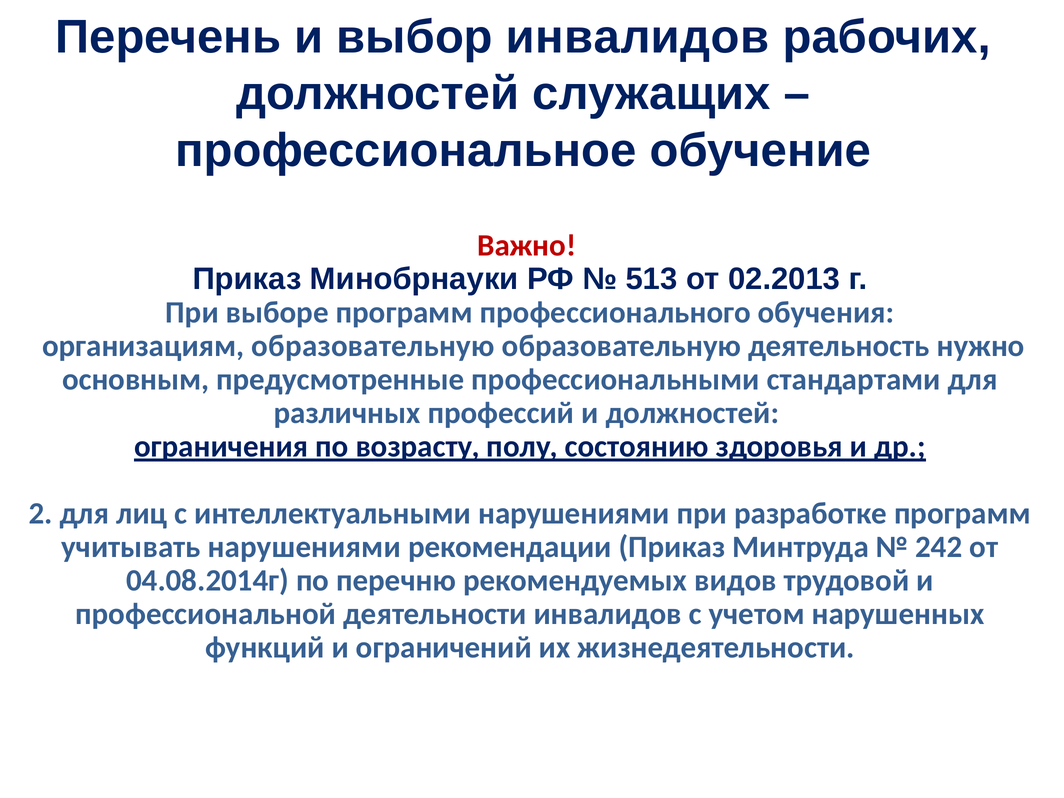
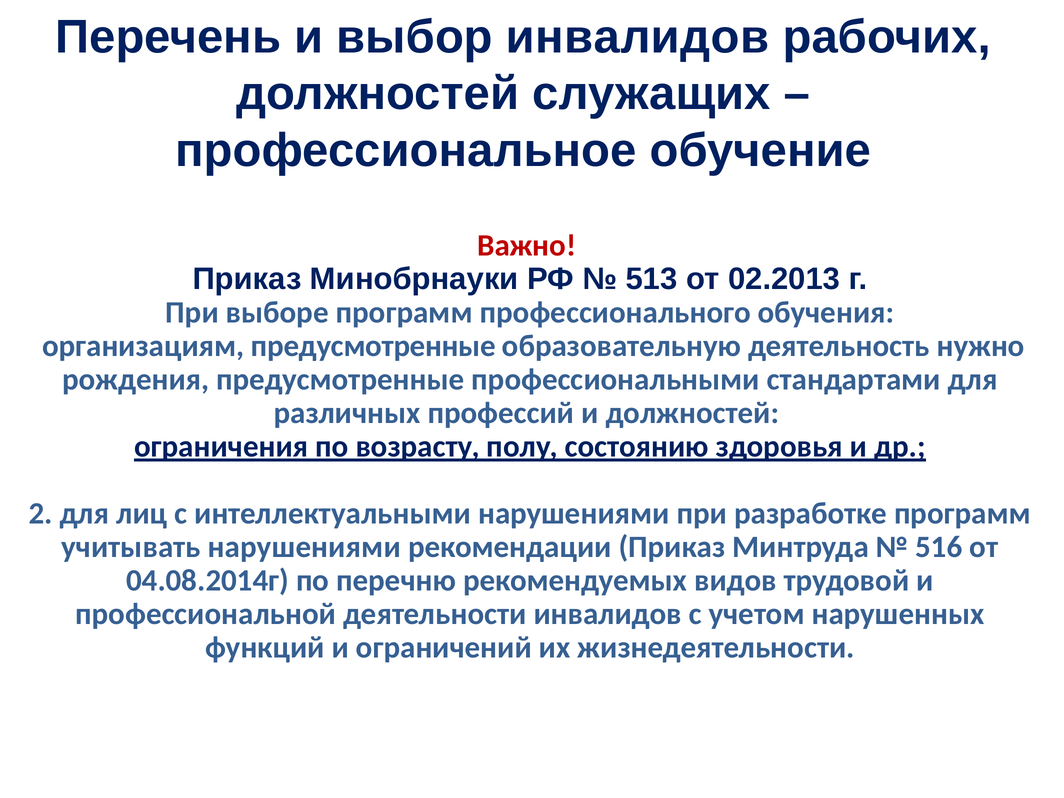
организациям образовательную: образовательную -> предусмотренные
основным: основным -> рождения
242: 242 -> 516
